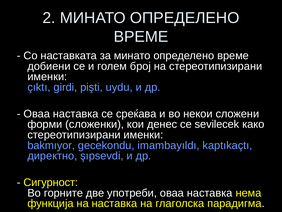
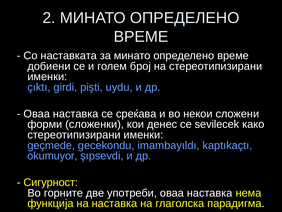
bakmıyor: bakmıyor -> geçmede
директно: директно -> okumuyor
